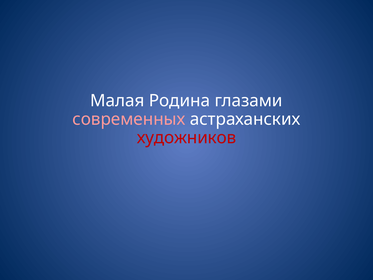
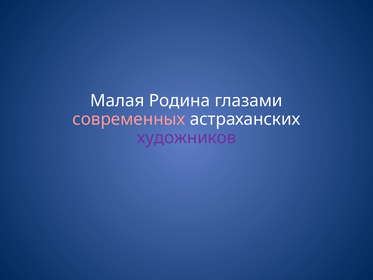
художников colour: red -> purple
